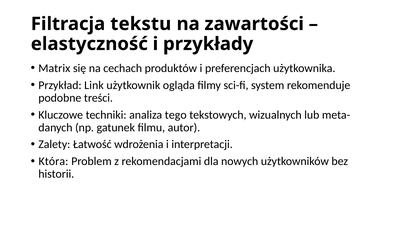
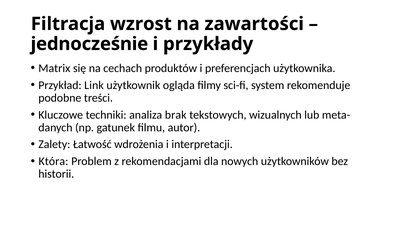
tekstu: tekstu -> wzrost
elastyczność: elastyczność -> jednocześnie
tego: tego -> brak
